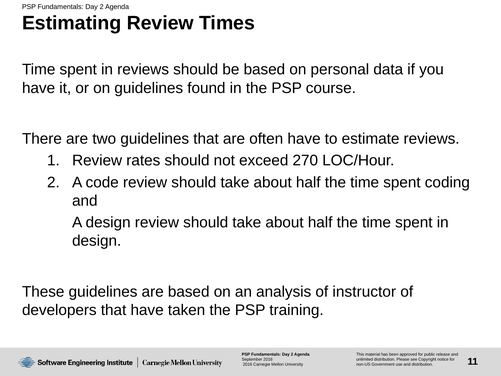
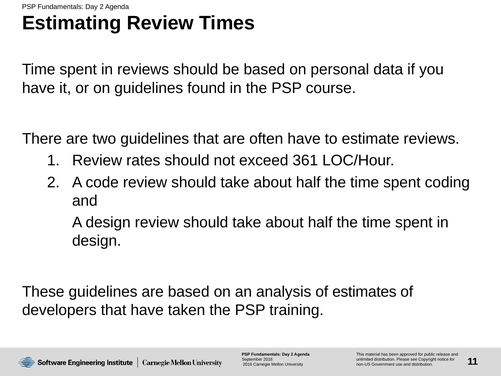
270: 270 -> 361
instructor: instructor -> estimates
